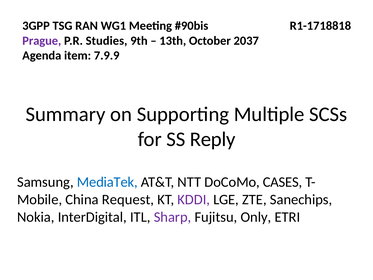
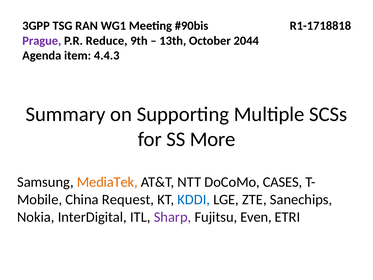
Studies: Studies -> Reduce
2037: 2037 -> 2044
7.9.9: 7.9.9 -> 4.4.3
Reply: Reply -> More
MediaTek colour: blue -> orange
KDDI colour: purple -> blue
Only: Only -> Even
